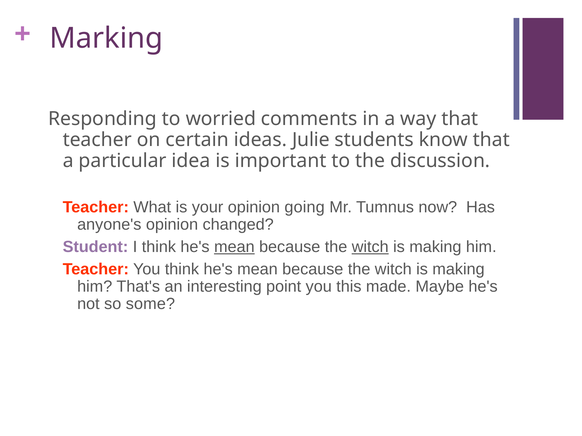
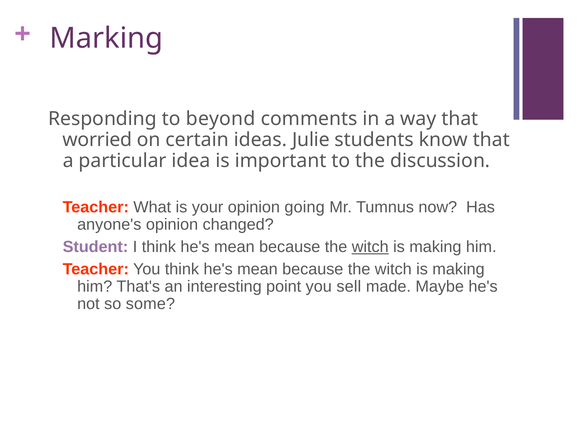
worried: worried -> beyond
teacher at (97, 140): teacher -> worried
mean at (234, 247) underline: present -> none
this: this -> sell
